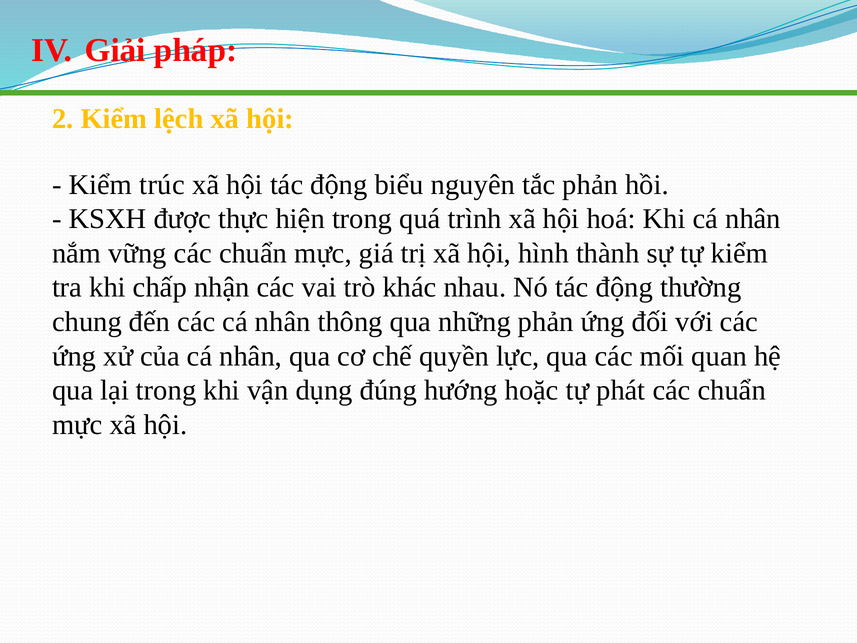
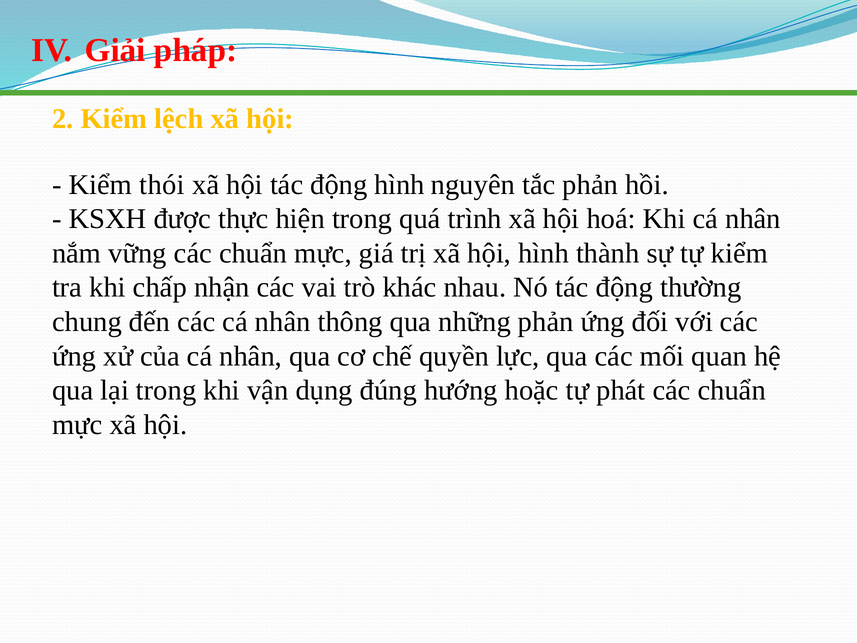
trúc: trúc -> thói
động biểu: biểu -> hình
